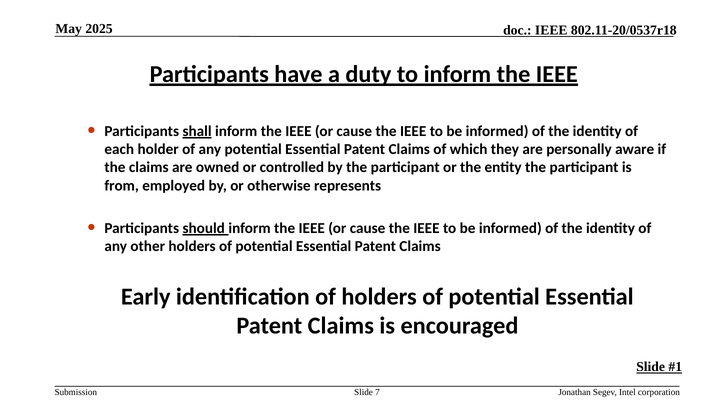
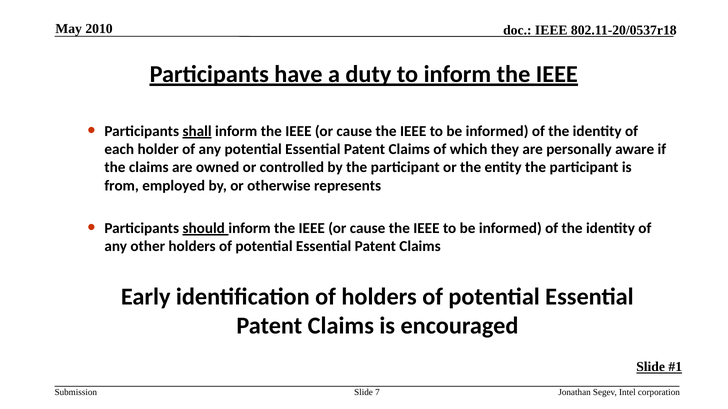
2025: 2025 -> 2010
